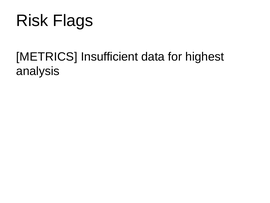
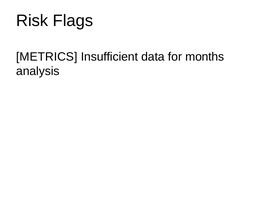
highest: highest -> months
